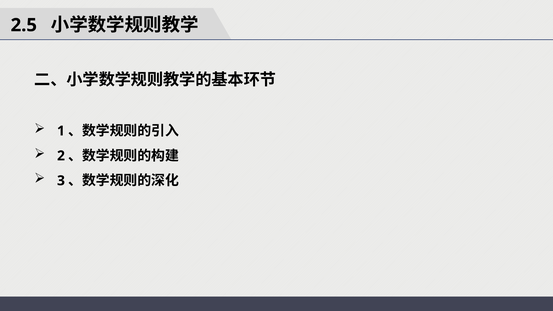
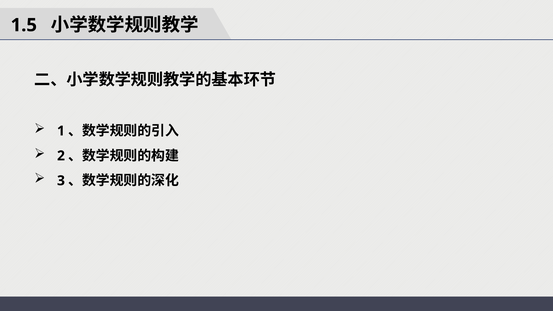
2.5: 2.5 -> 1.5
